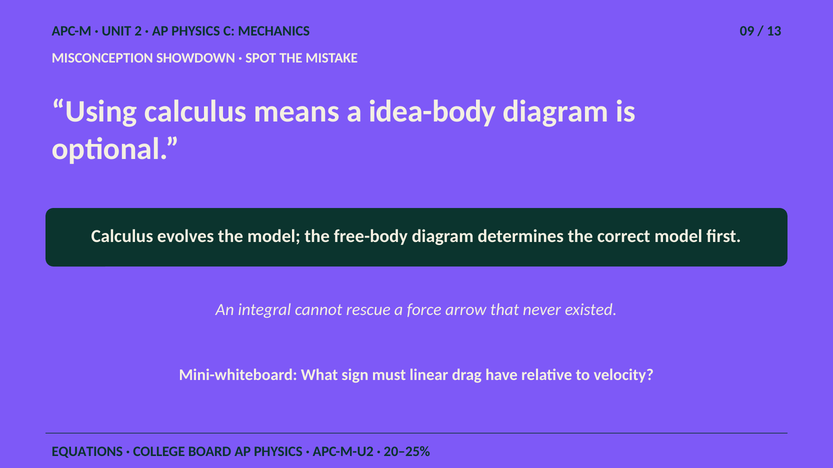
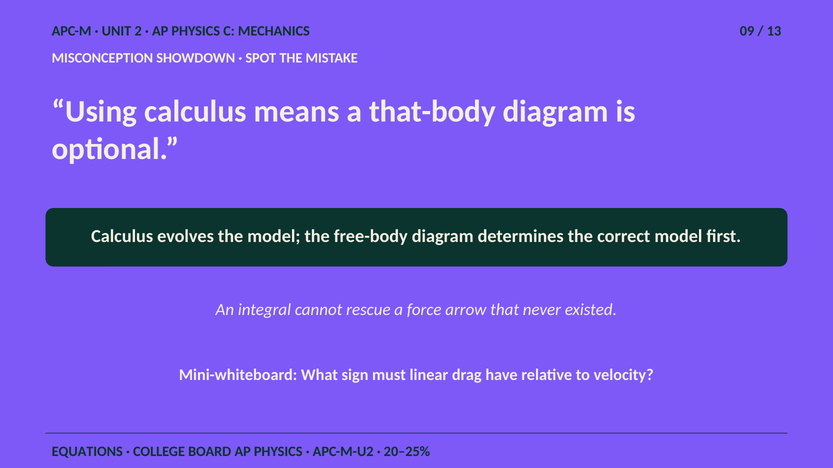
idea-body: idea-body -> that-body
